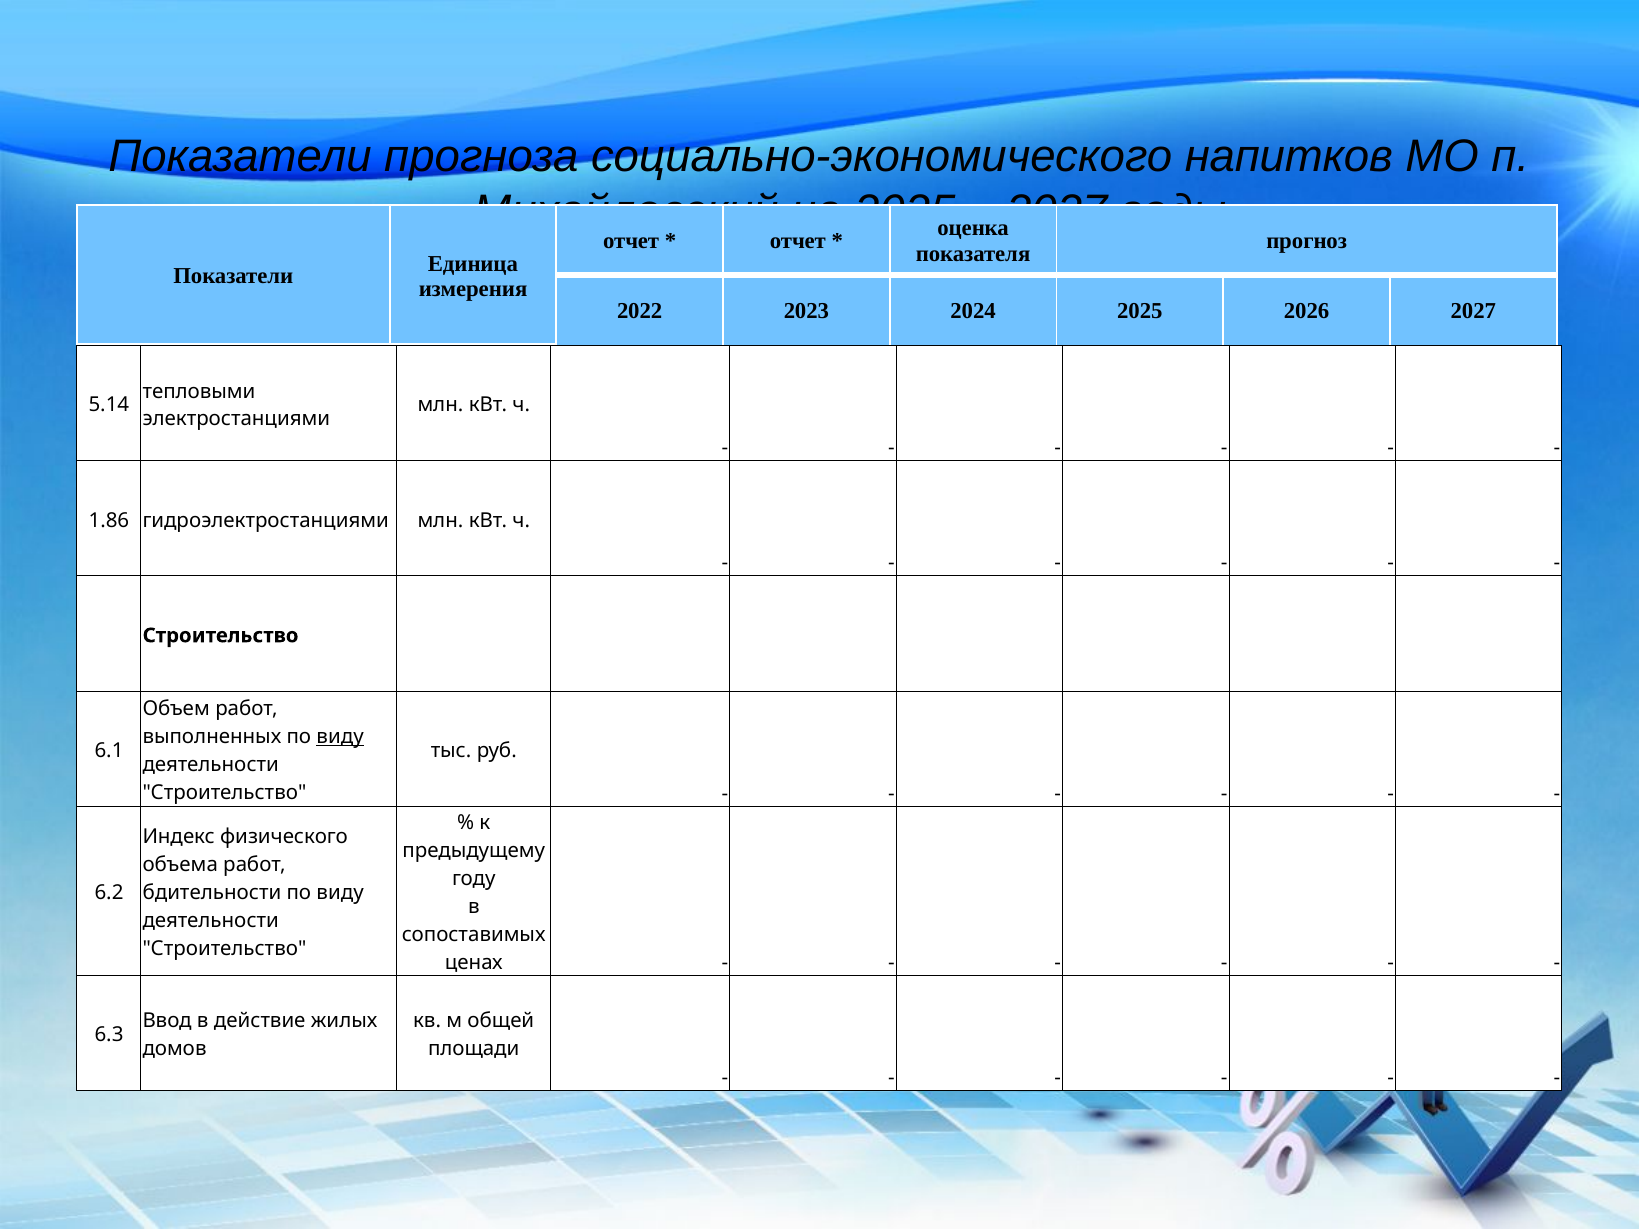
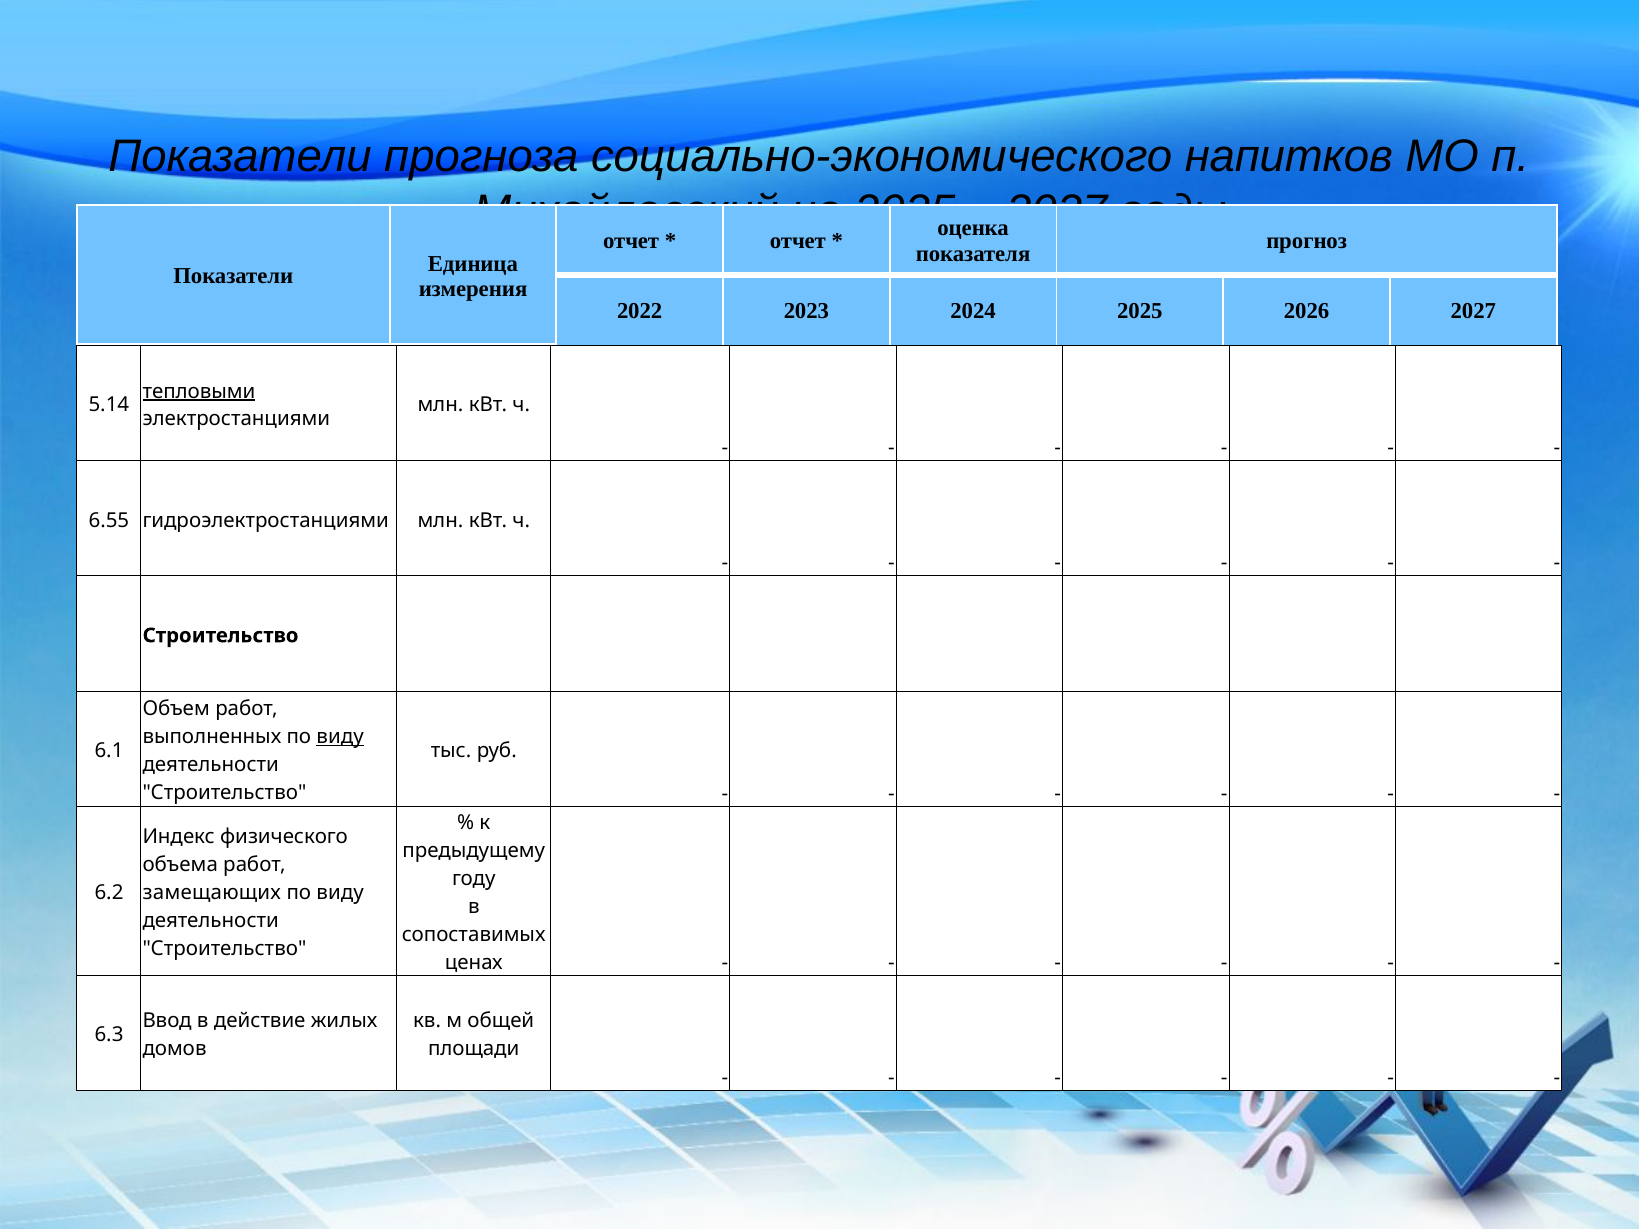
тепловыми underline: none -> present
1.86: 1.86 -> 6.55
бдительности: бдительности -> замещающих
